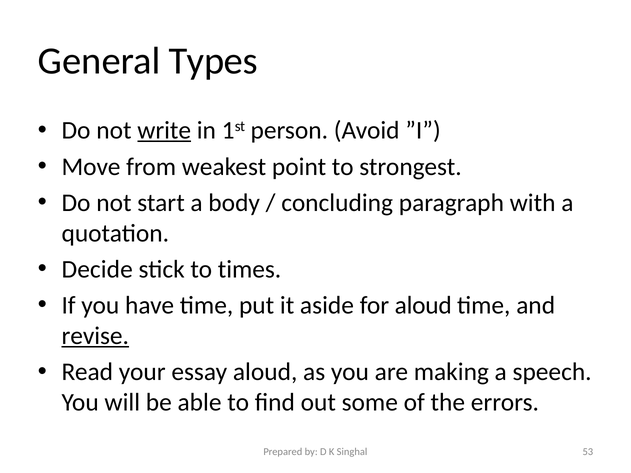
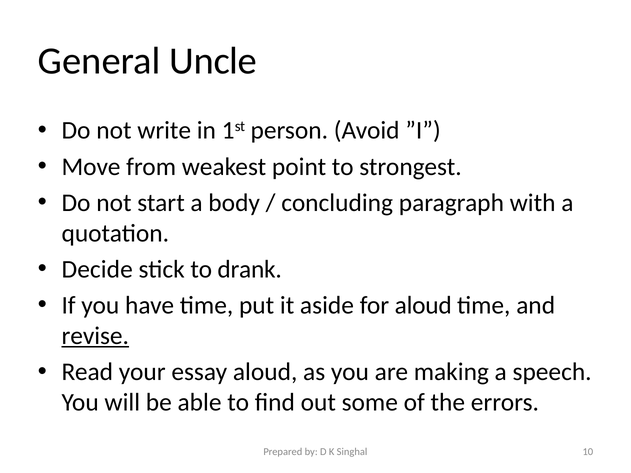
Types: Types -> Uncle
write underline: present -> none
times: times -> drank
53: 53 -> 10
